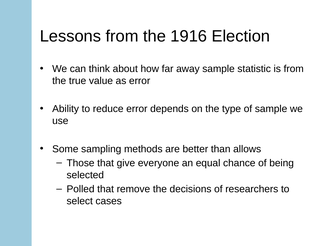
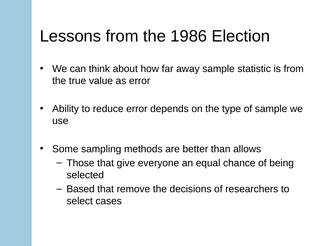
1916: 1916 -> 1986
Polled: Polled -> Based
